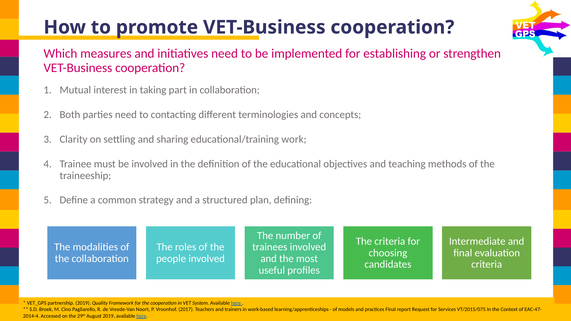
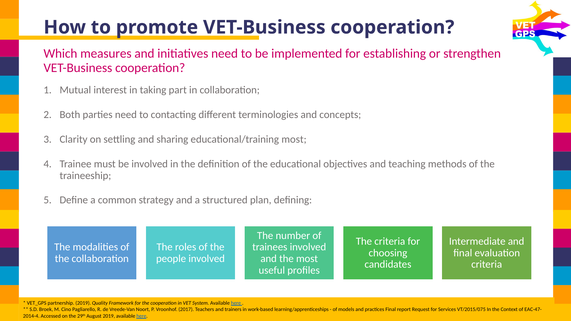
educational/training work: work -> most
